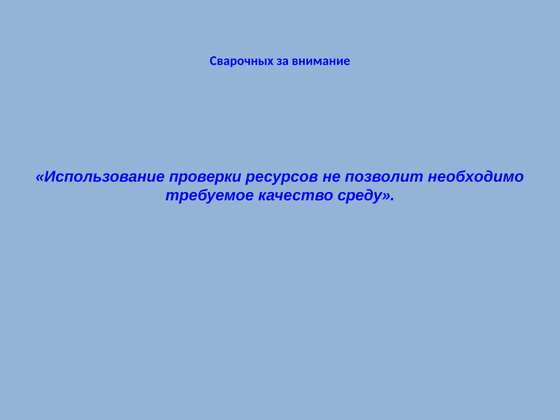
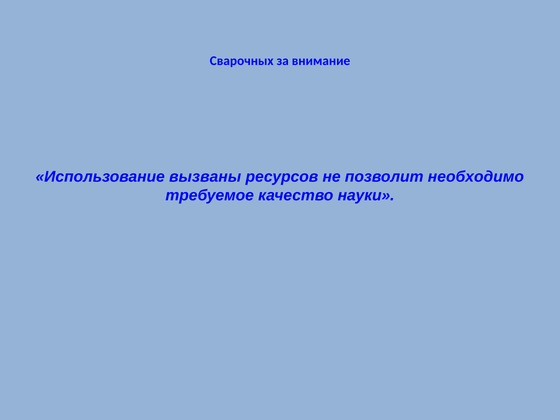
проверки: проверки -> вызваны
среду: среду -> науки
